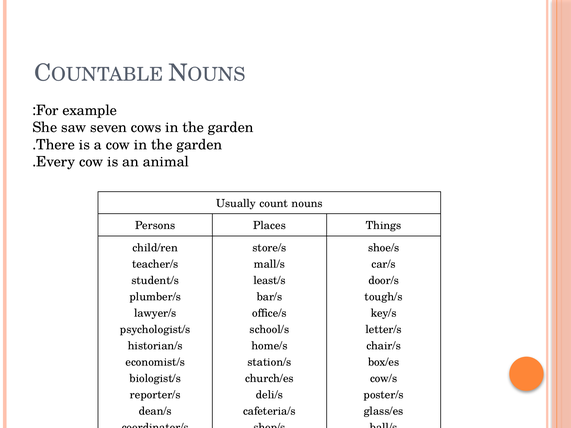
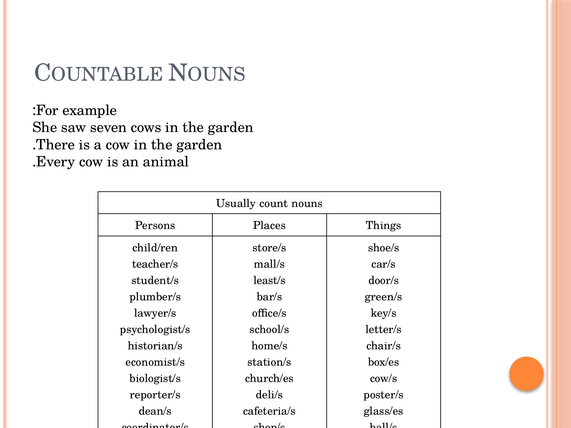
tough/s: tough/s -> green/s
